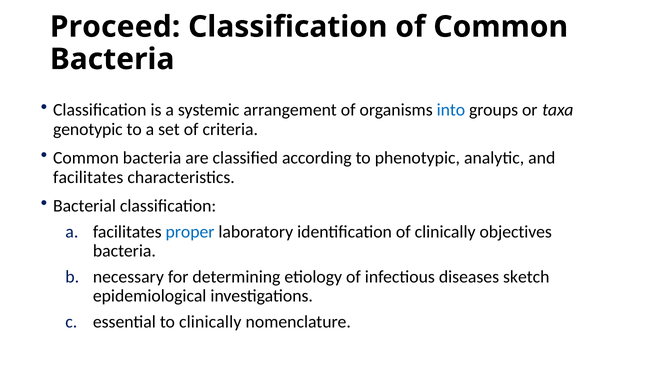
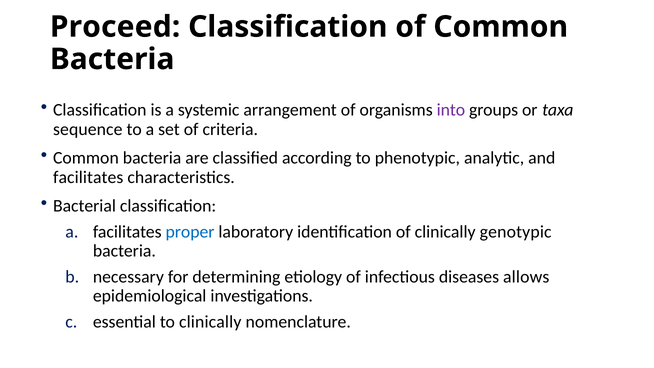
into colour: blue -> purple
genotypic: genotypic -> sequence
objectives: objectives -> genotypic
sketch: sketch -> allows
